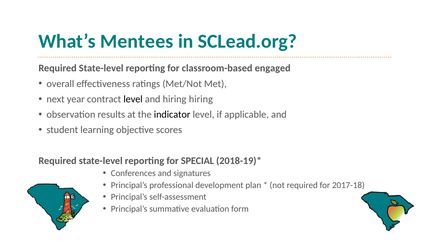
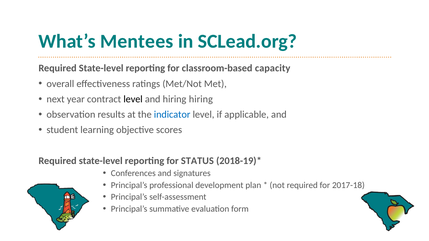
engaged: engaged -> capacity
indicator colour: black -> blue
SPECIAL: SPECIAL -> STATUS
